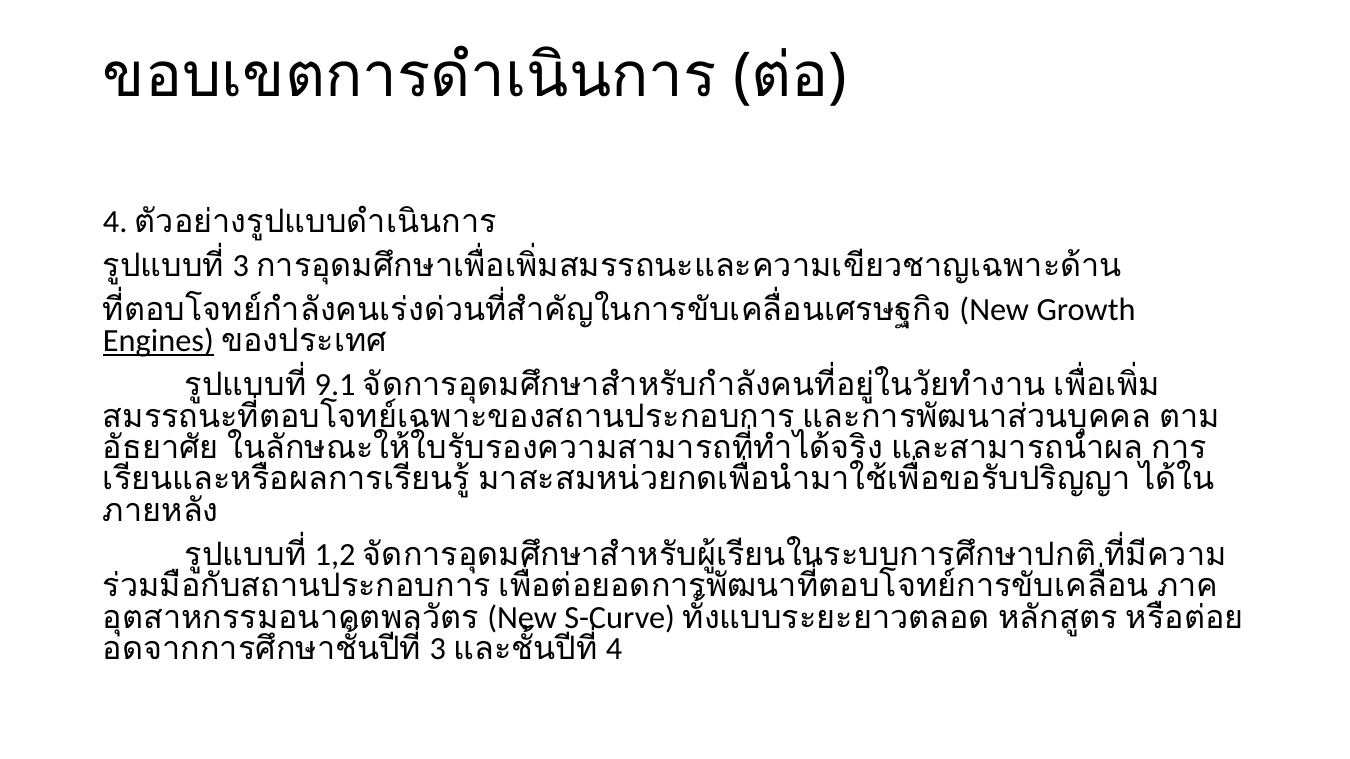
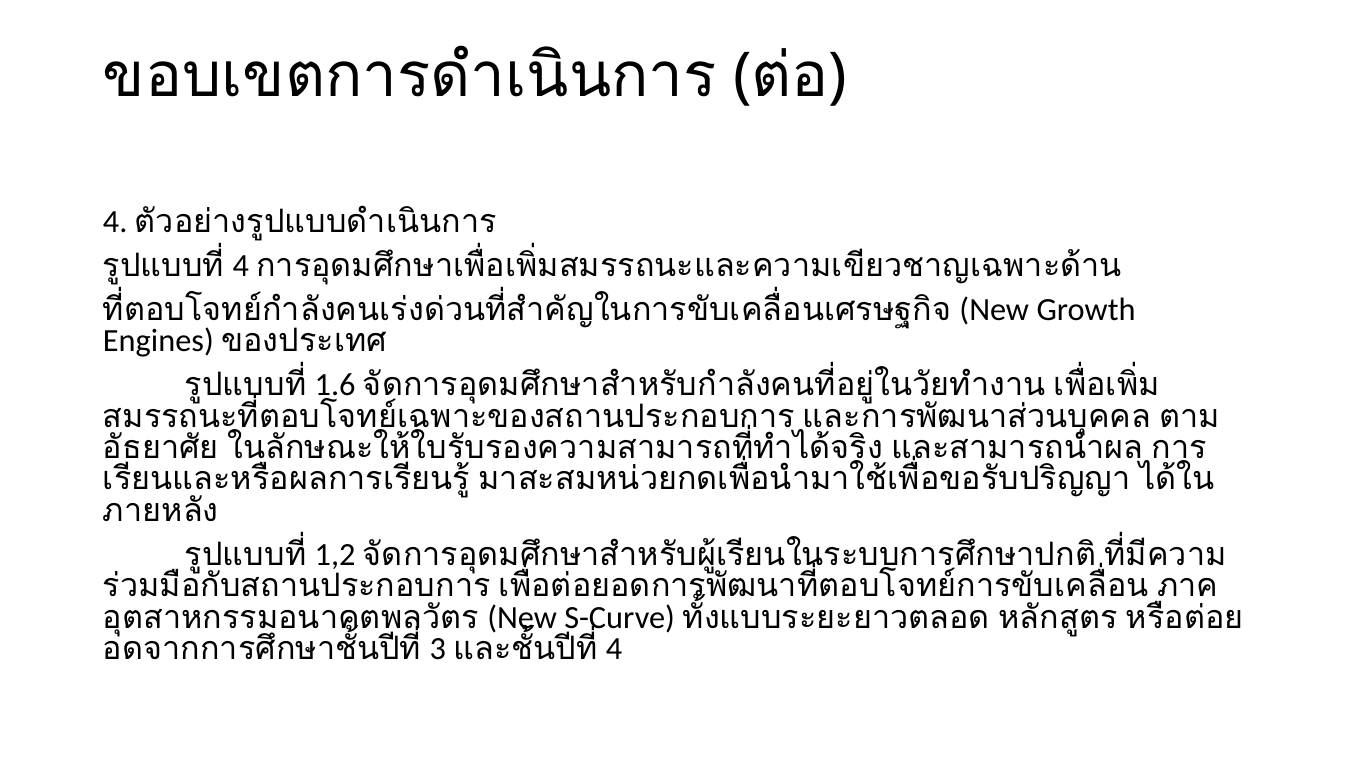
3 at (241, 266): 3 -> 4
Engines underline: present -> none
9.1: 9.1 -> 1.6
